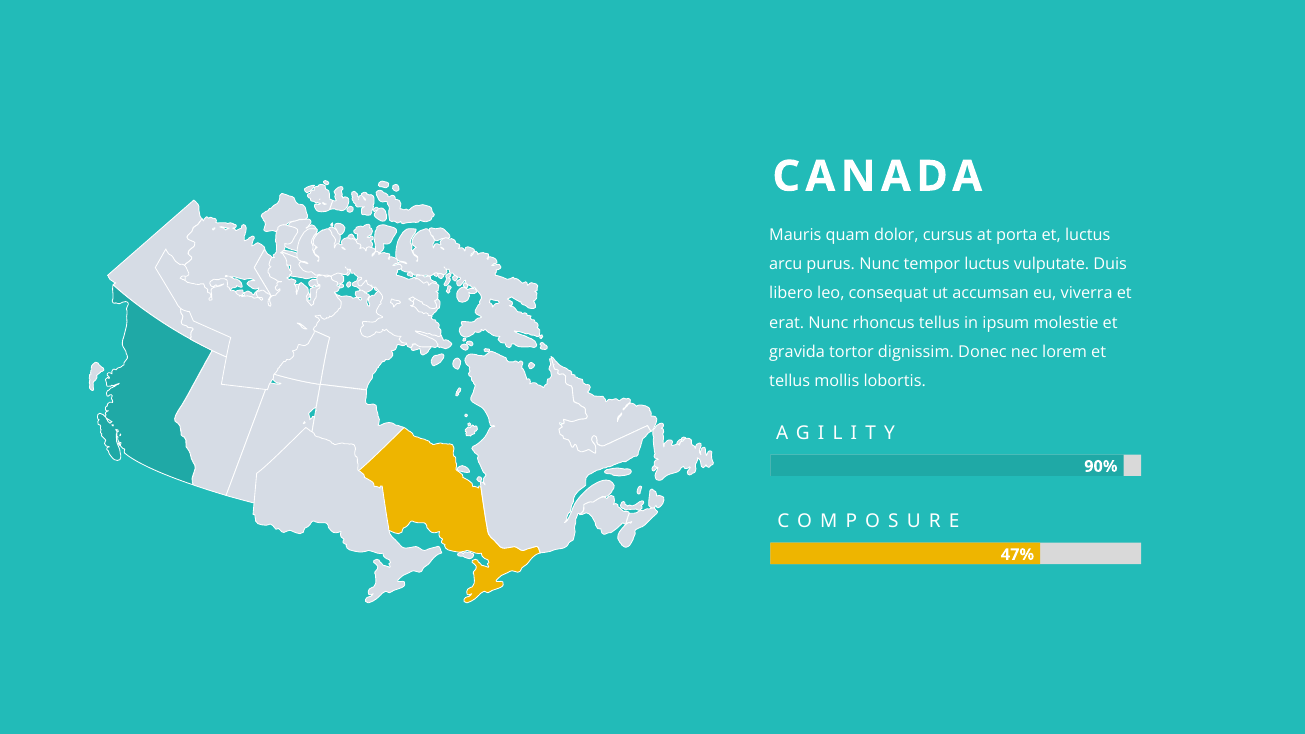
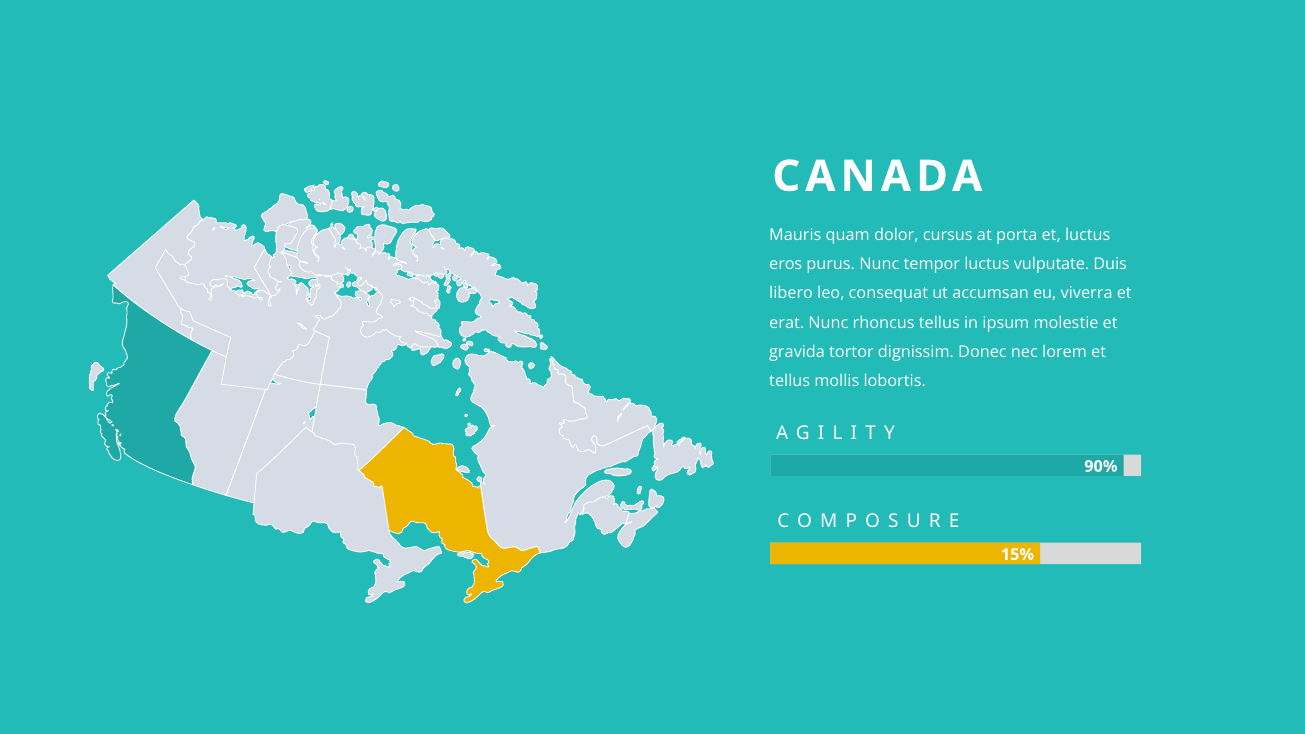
arcu: arcu -> eros
47%: 47% -> 15%
